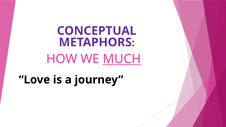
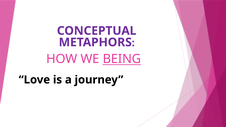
MUCH: MUCH -> BEING
